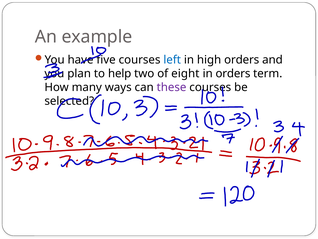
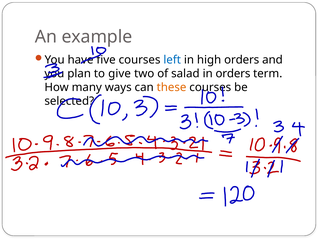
help: help -> give
eight: eight -> salad
these colour: purple -> orange
